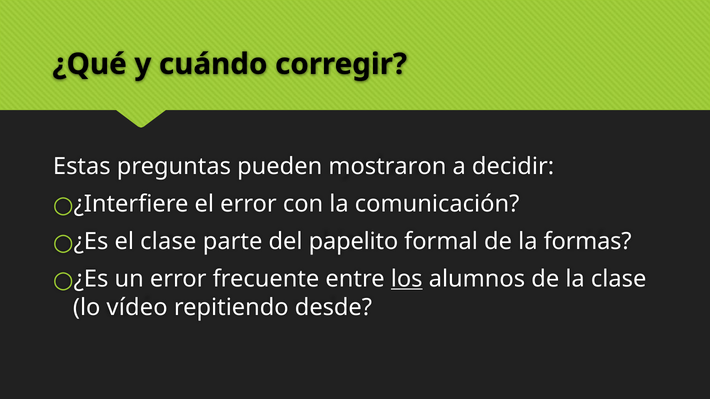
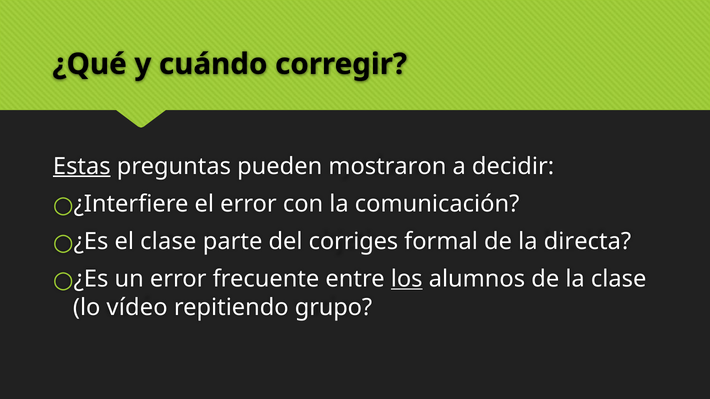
Estas underline: none -> present
papelito: papelito -> corriges
formas: formas -> directa
desde: desde -> grupo
